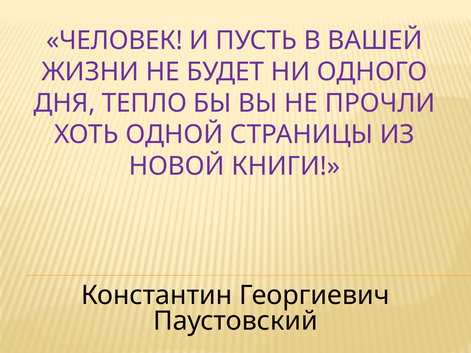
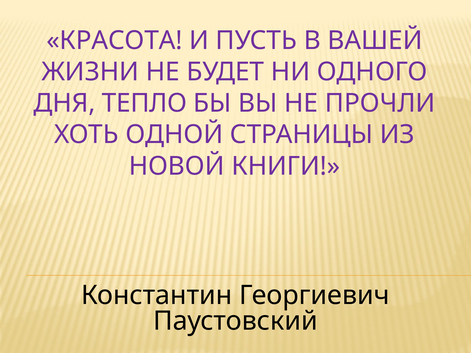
ЧЕЛОВЕК: ЧЕЛОВЕК -> КРАСОТА
